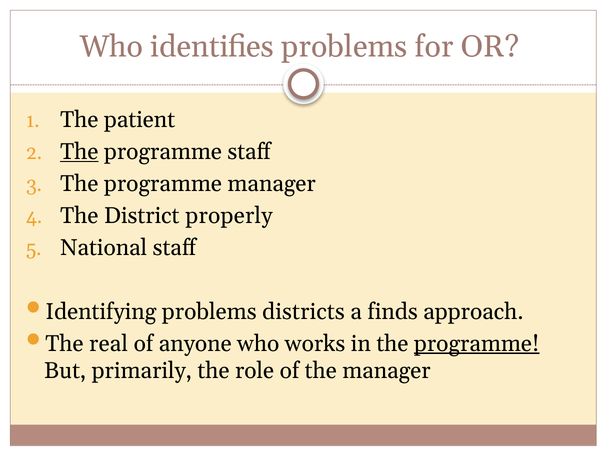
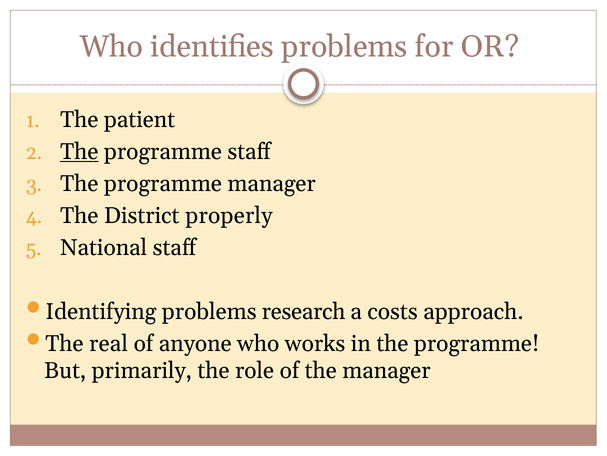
districts: districts -> research
finds: finds -> costs
programme at (477, 343) underline: present -> none
